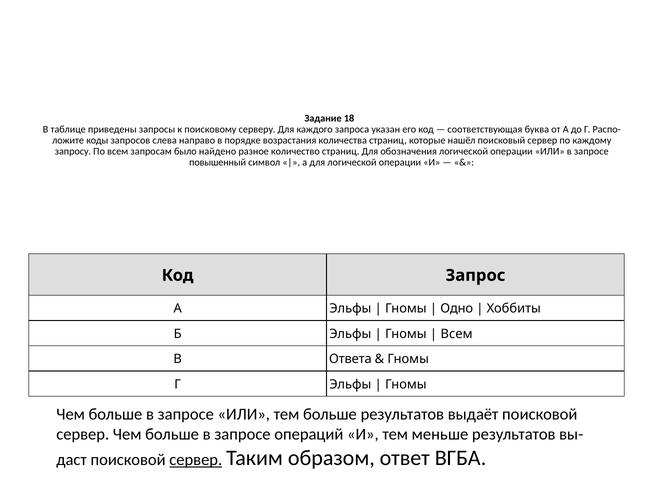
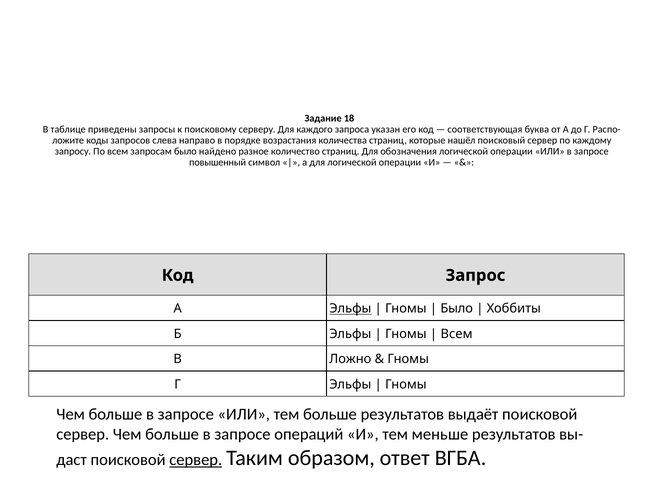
Эльфы at (350, 308) underline: none -> present
Одно at (457, 308): Одно -> Было
Ответа: Ответа -> Ложно
